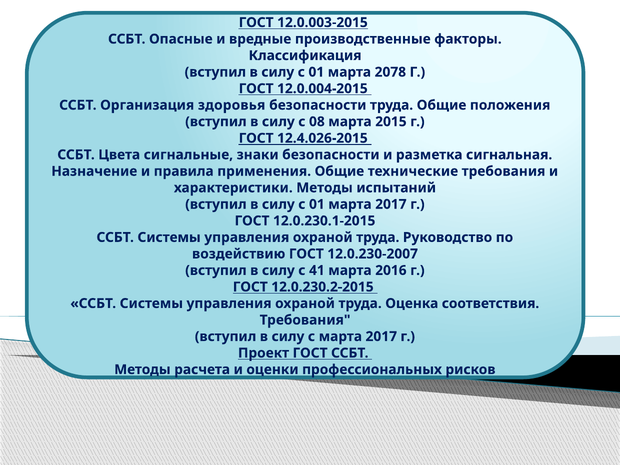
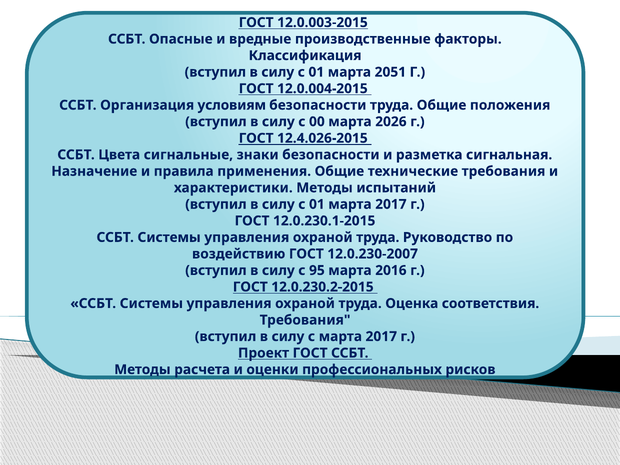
2078: 2078 -> 2051
здоровья: здоровья -> условиям
08: 08 -> 00
2015: 2015 -> 2026
41: 41 -> 95
